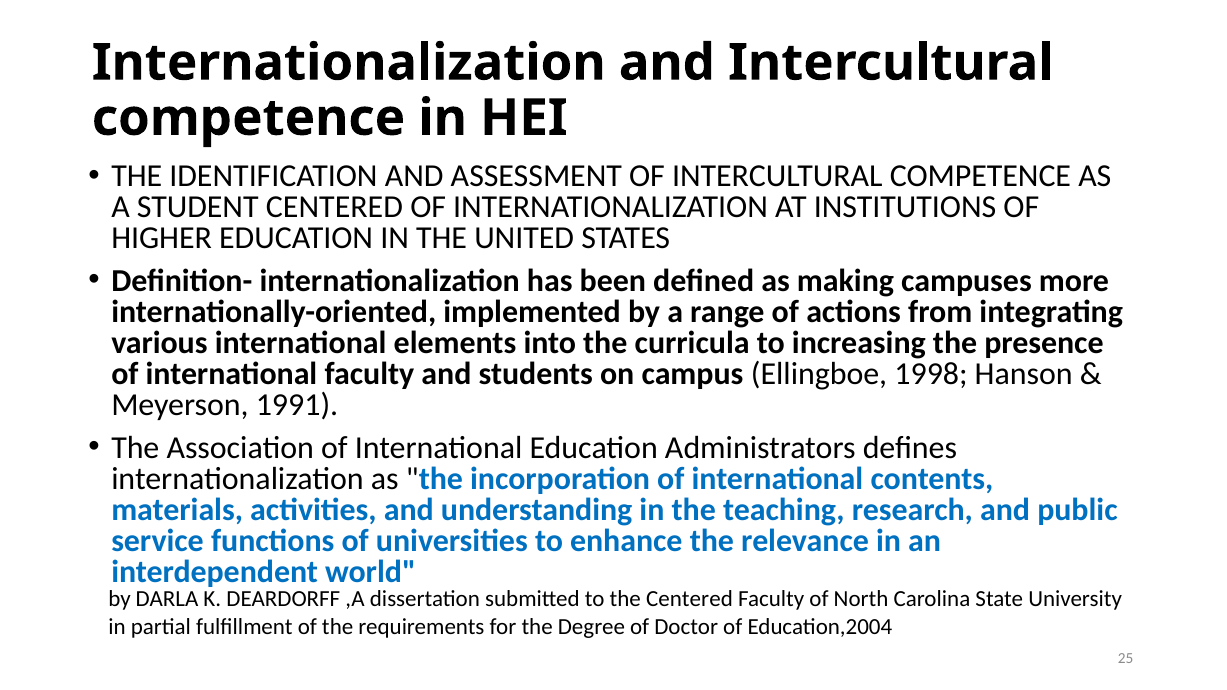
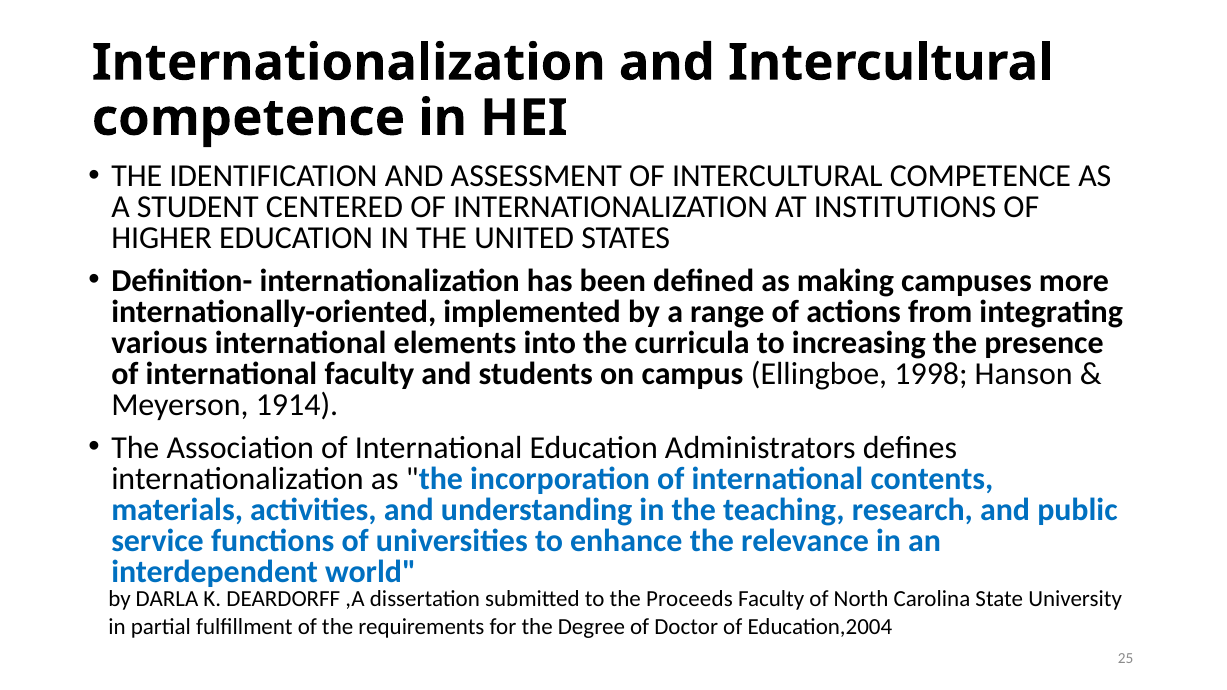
1991: 1991 -> 1914
the Centered: Centered -> Proceeds
